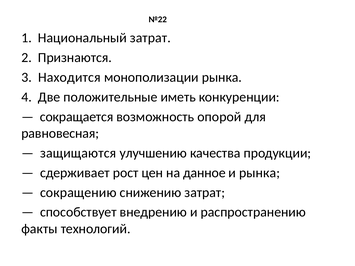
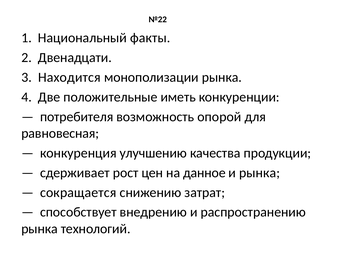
Национальный затрат: затрат -> факты
Признаются: Признаются -> Двенадцати
сокращается: сокращается -> потребителя
защищаются: защищаются -> конкуренция
сокращению: сокращению -> сокращается
факты at (39, 229): факты -> рынка
